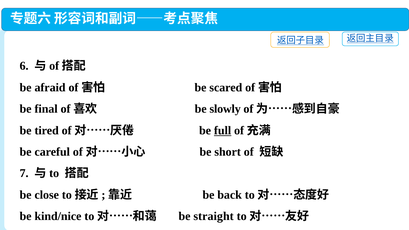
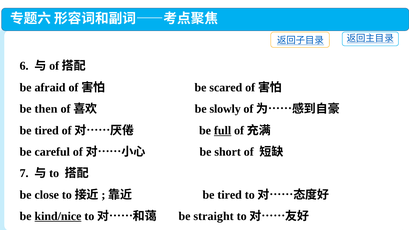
final: final -> then
back at (230, 195): back -> tired
kind/nice underline: none -> present
